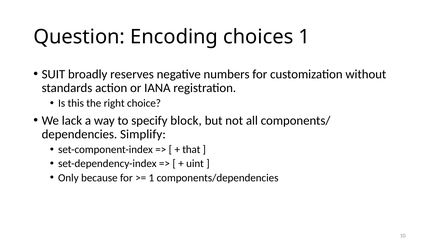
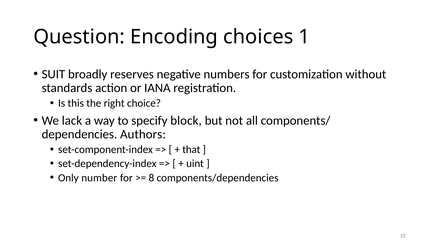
Simplify: Simplify -> Authors
because: because -> number
1 at (151, 178): 1 -> 8
